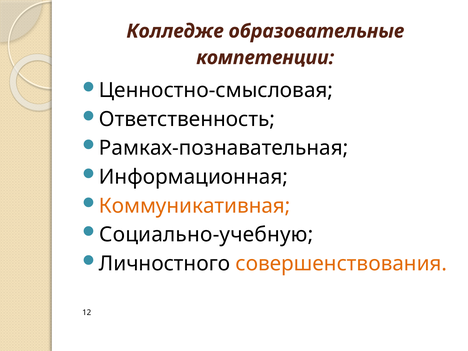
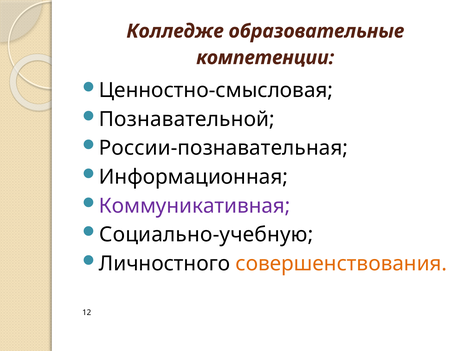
Ответственность: Ответственность -> Познавательной
Рамках-познавательная: Рамках-познавательная -> России-познавательная
Коммуникативная colour: orange -> purple
